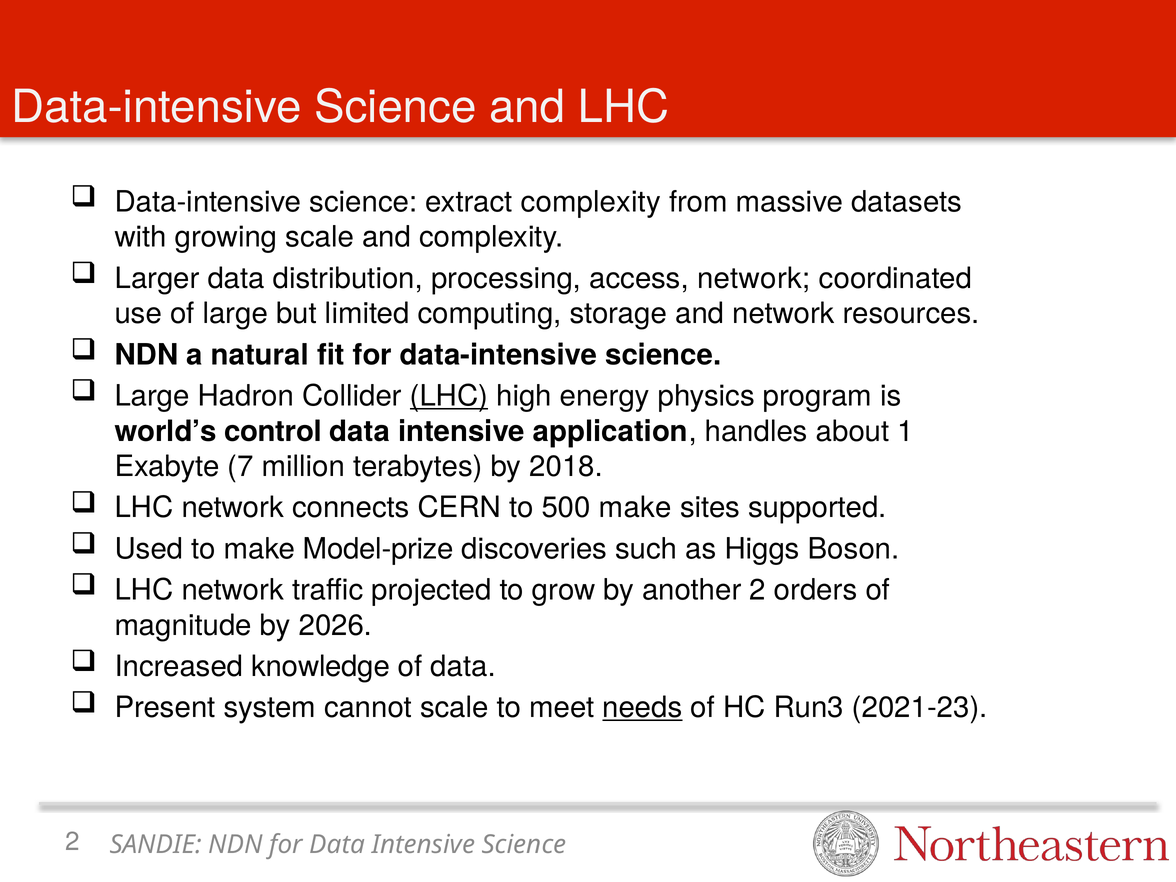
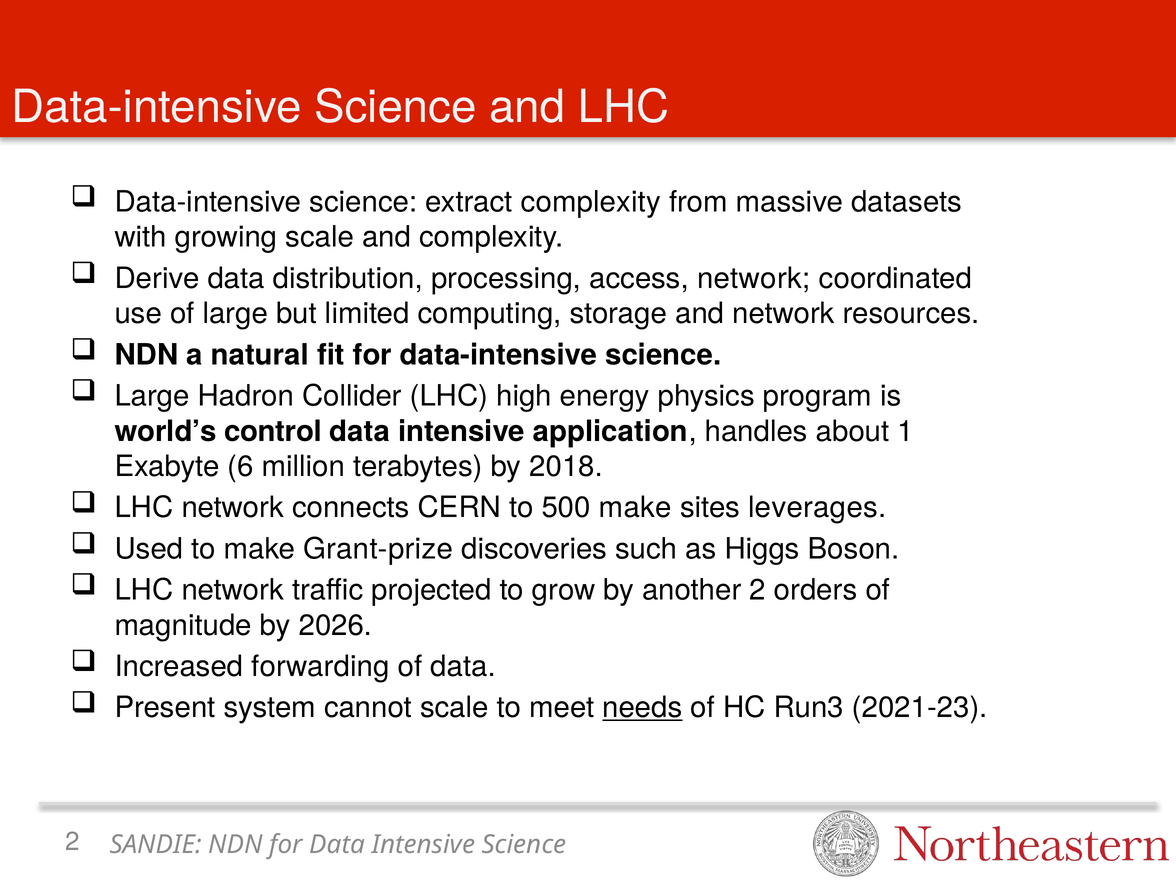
Larger: Larger -> Derive
LHC at (449, 396) underline: present -> none
7: 7 -> 6
supported: supported -> leverages
Model-prize: Model-prize -> Grant-prize
knowledge: knowledge -> forwarding
